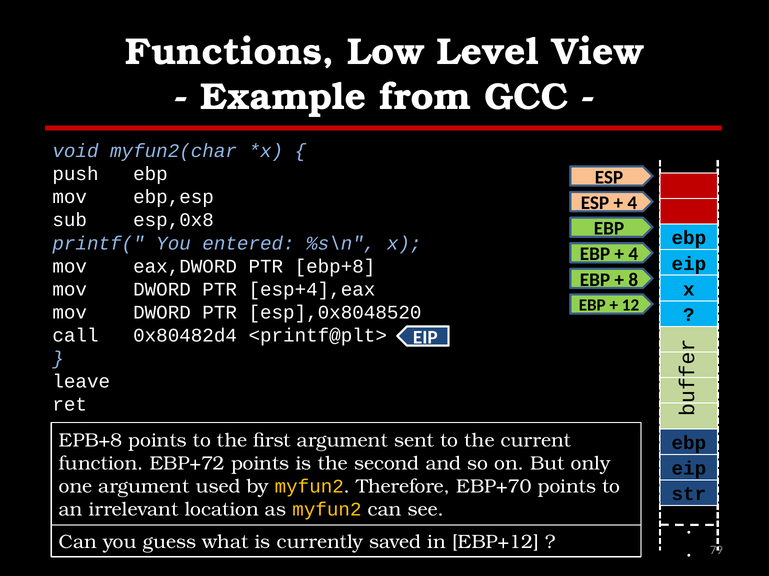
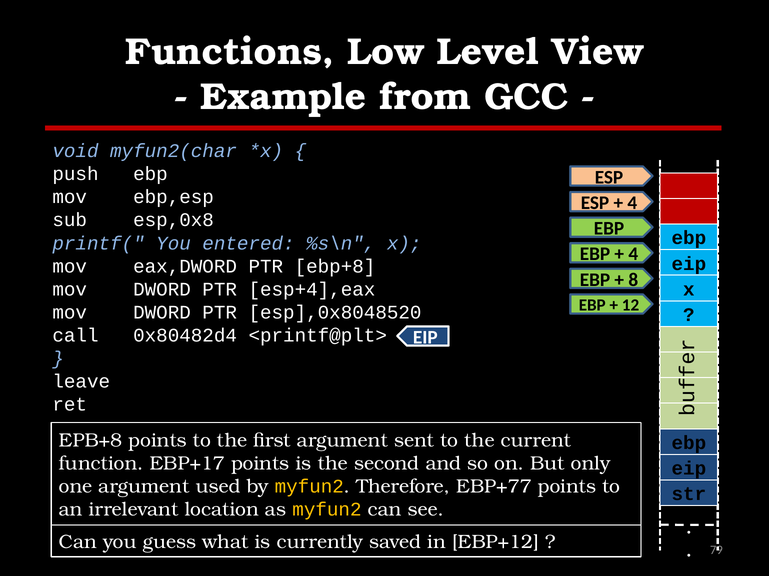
EBP+72: EBP+72 -> EBP+17
EBP+70: EBP+70 -> EBP+77
